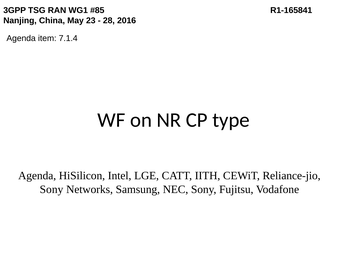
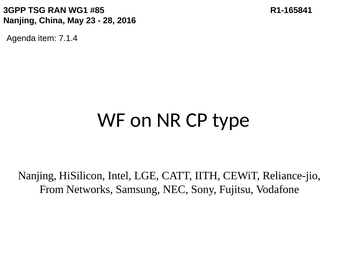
Agenda at (37, 176): Agenda -> Nanjing
Sony at (52, 189): Sony -> From
